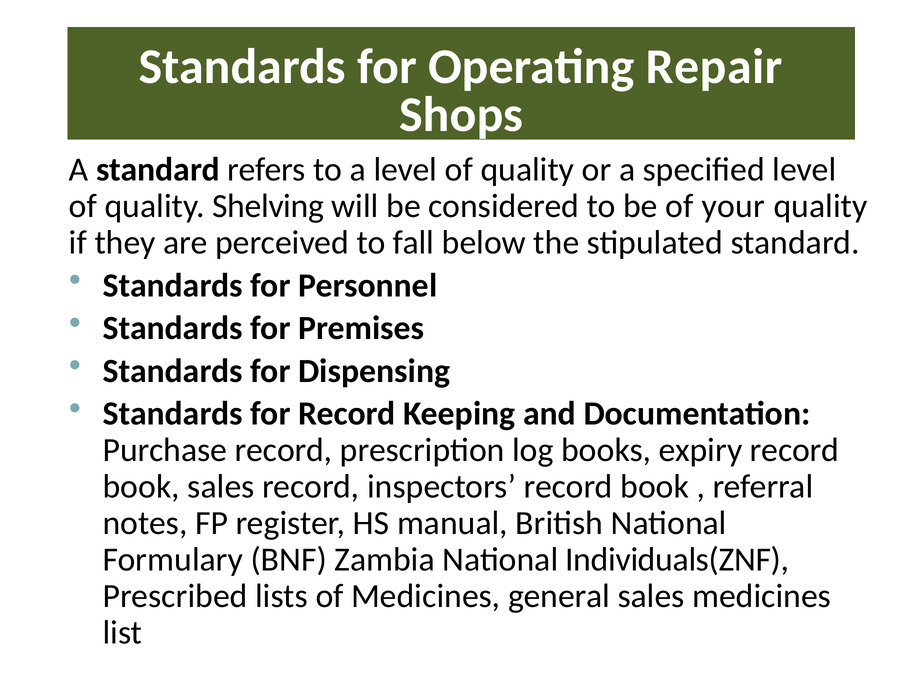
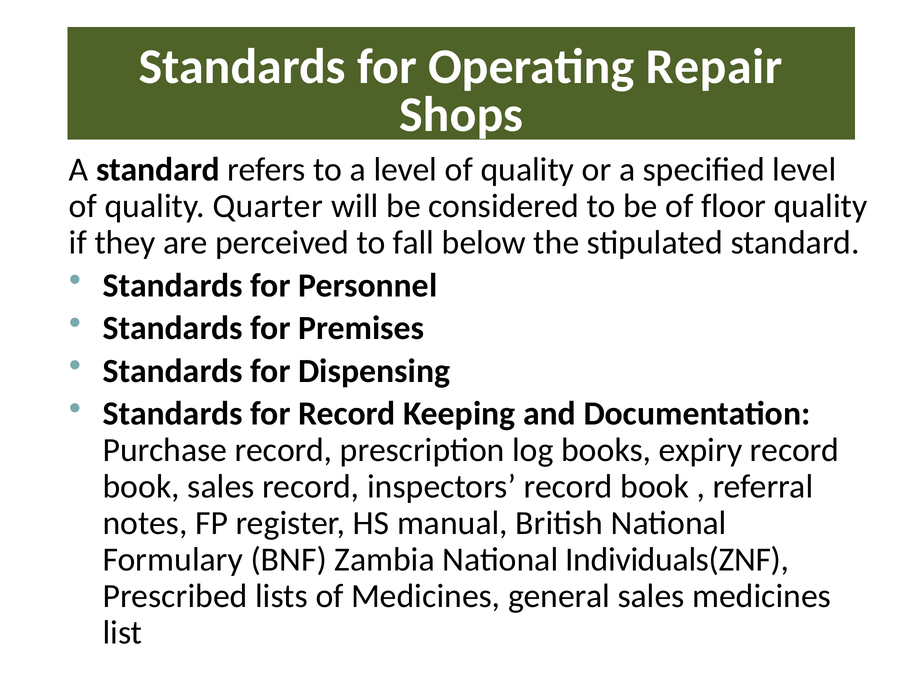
Shelving: Shelving -> Quarter
your: your -> floor
